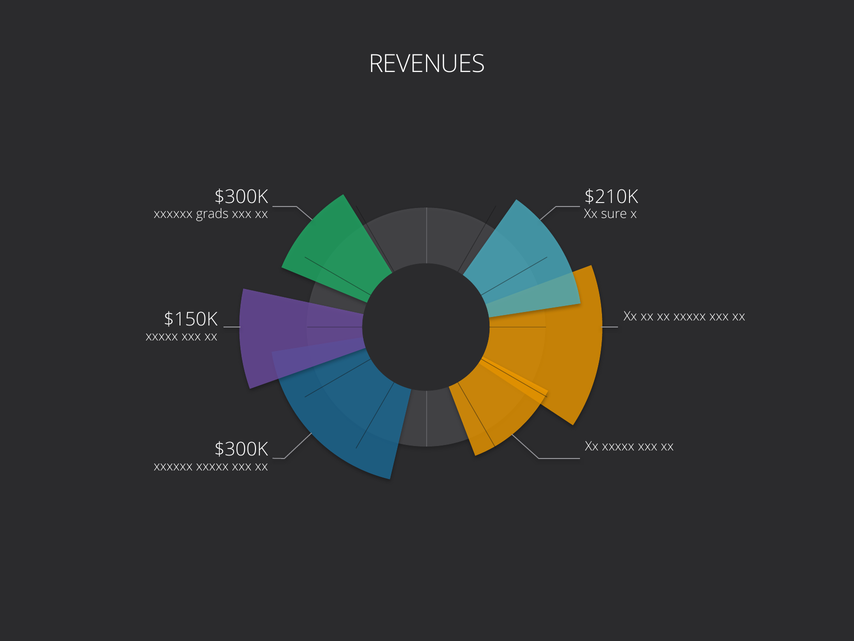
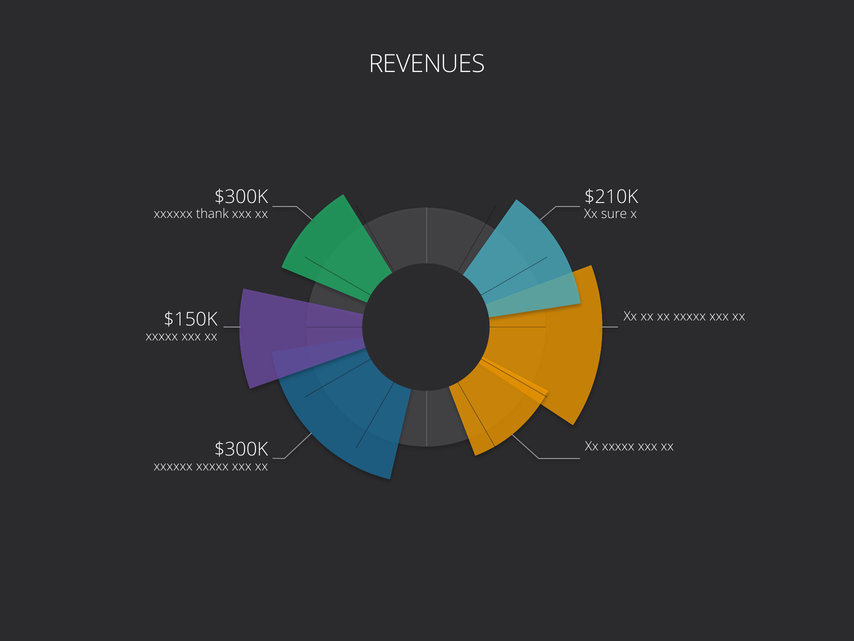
grads: grads -> thank
